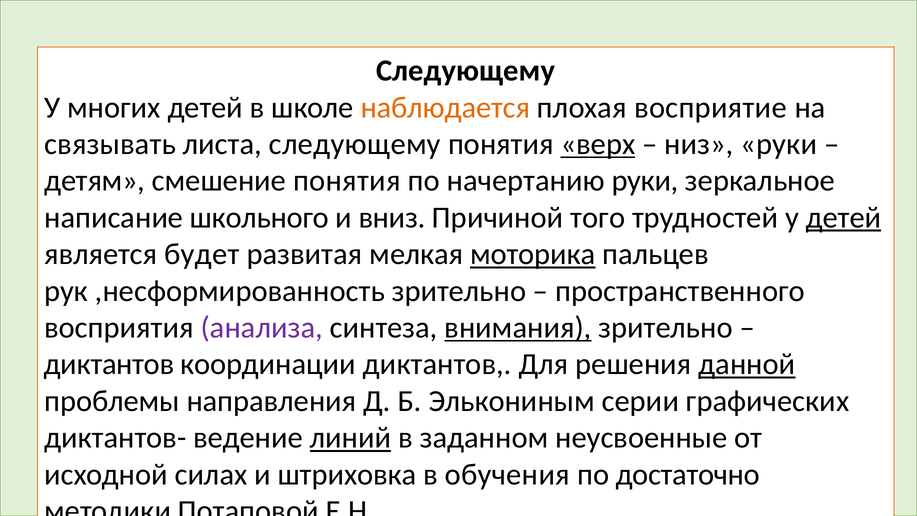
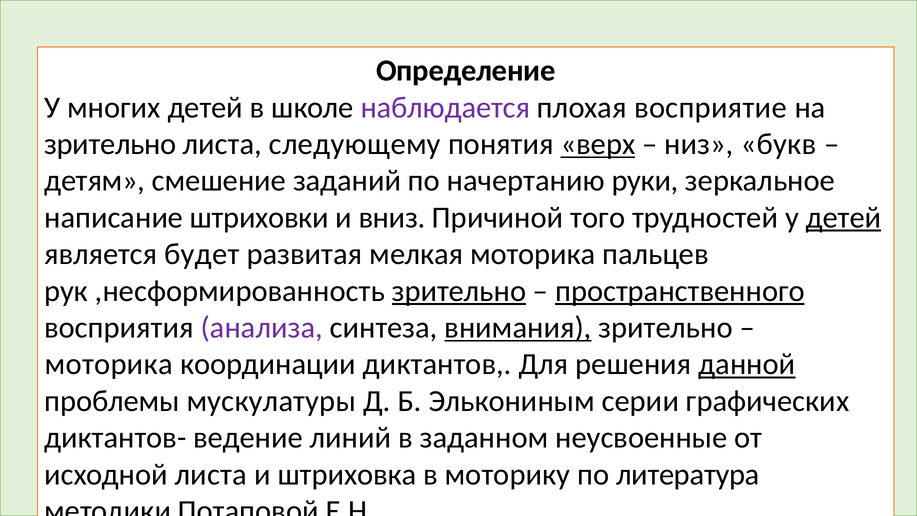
Следующему at (466, 71): Следующему -> Определение
наблюдается colour: orange -> purple
связывать at (110, 144): связывать -> зрительно
низ руки: руки -> букв
смешение понятия: понятия -> заданий
школьного: школьного -> штриховки
моторика at (533, 254) underline: present -> none
зрительно at (459, 291) underline: none -> present
пространственного underline: none -> present
диктантов at (109, 364): диктантов -> моторика
направления: направления -> мускулатуры
линий underline: present -> none
исходной силах: силах -> листа
обучения: обучения -> моторику
достаточно: достаточно -> литература
